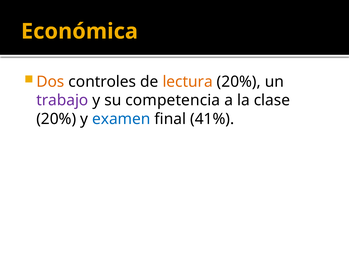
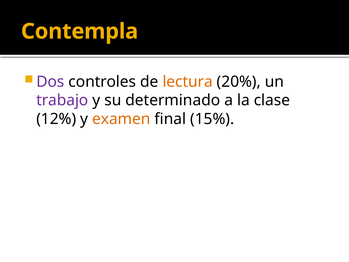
Económica: Económica -> Contempla
Dos colour: orange -> purple
competencia: competencia -> determinado
20% at (56, 119): 20% -> 12%
examen colour: blue -> orange
41%: 41% -> 15%
